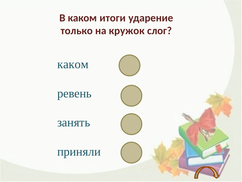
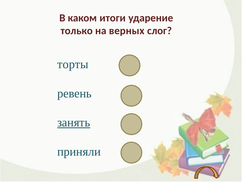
кружок: кружок -> верных
каком at (73, 64): каком -> торты
занять underline: none -> present
